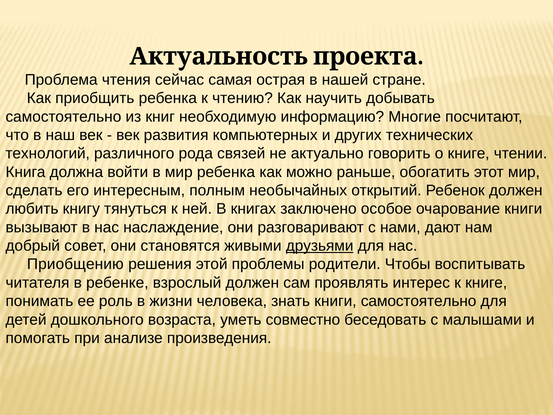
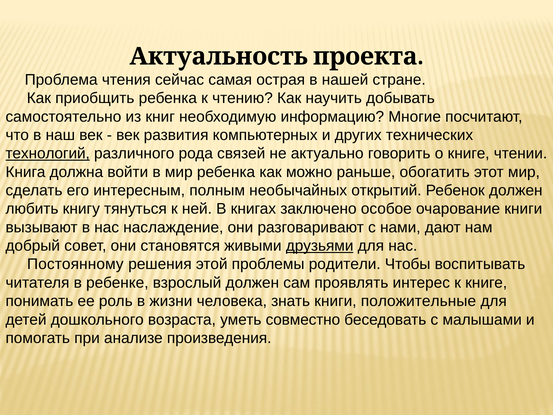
технологий underline: none -> present
Приобщению: Приобщению -> Постоянному
книги самостоятельно: самостоятельно -> положительные
